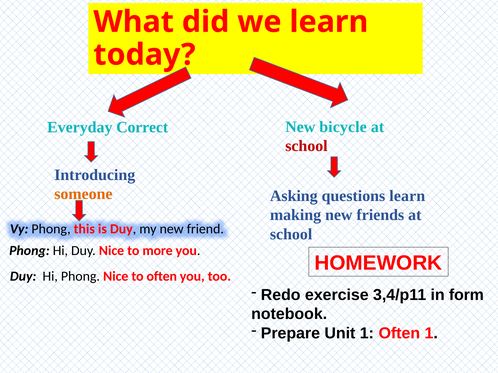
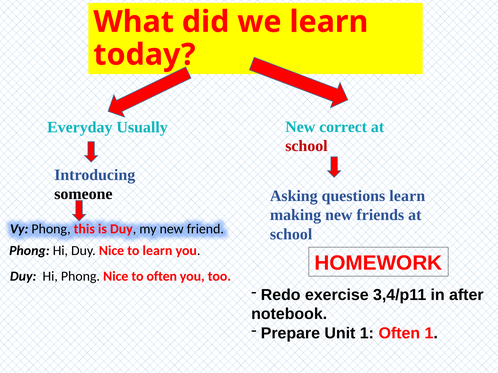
Correct: Correct -> Usually
bicycle: bicycle -> correct
someone colour: orange -> black
to more: more -> learn
form: form -> after
